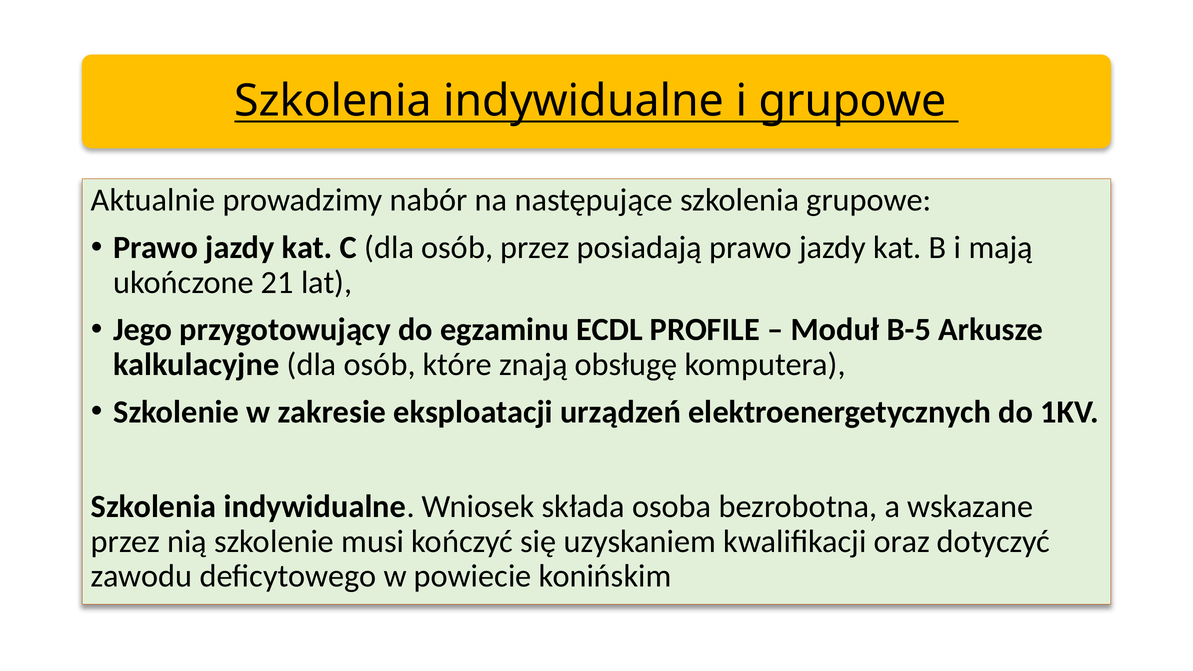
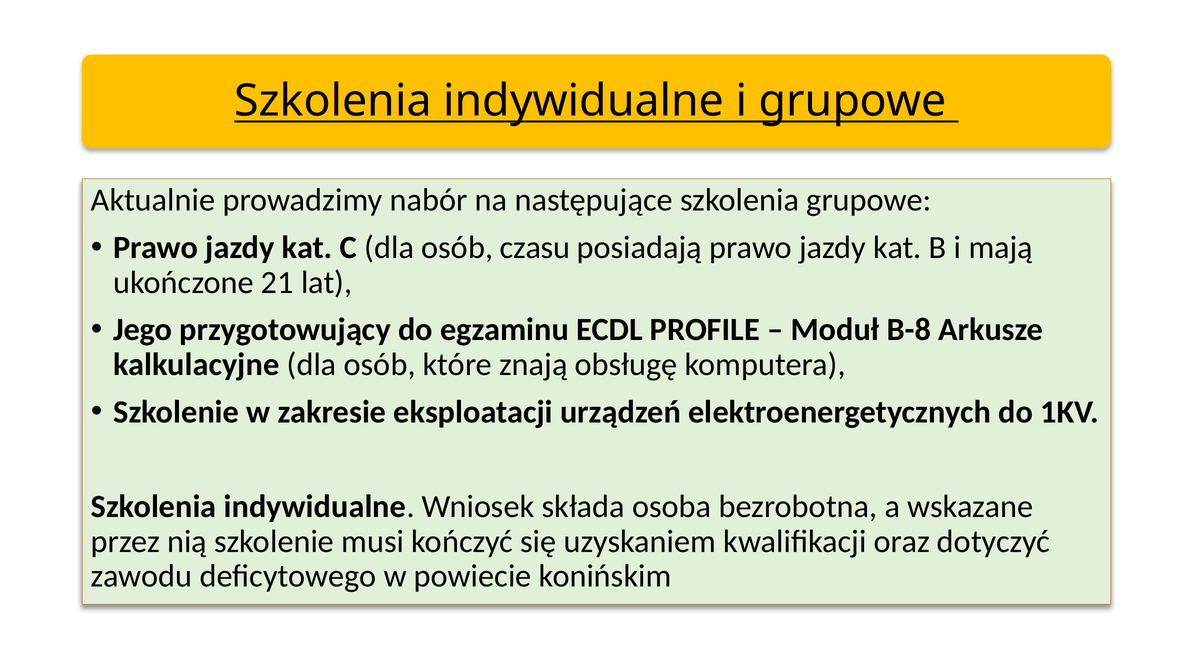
osób przez: przez -> czasu
B-5: B-5 -> B-8
